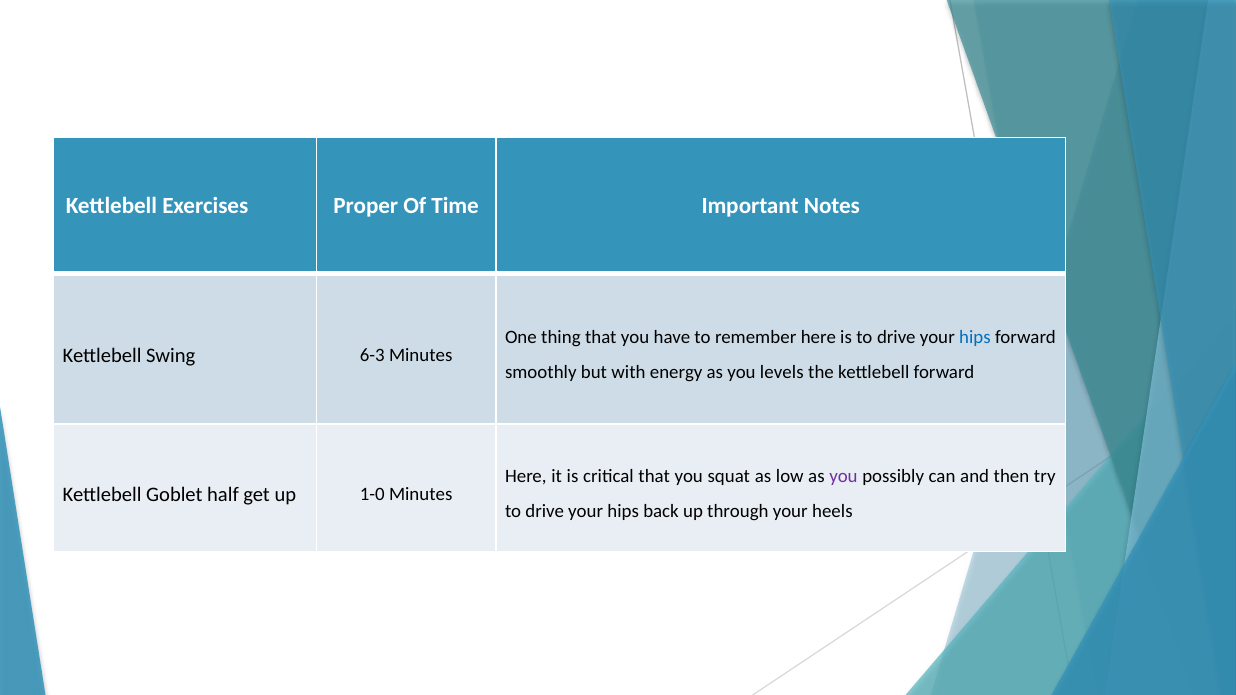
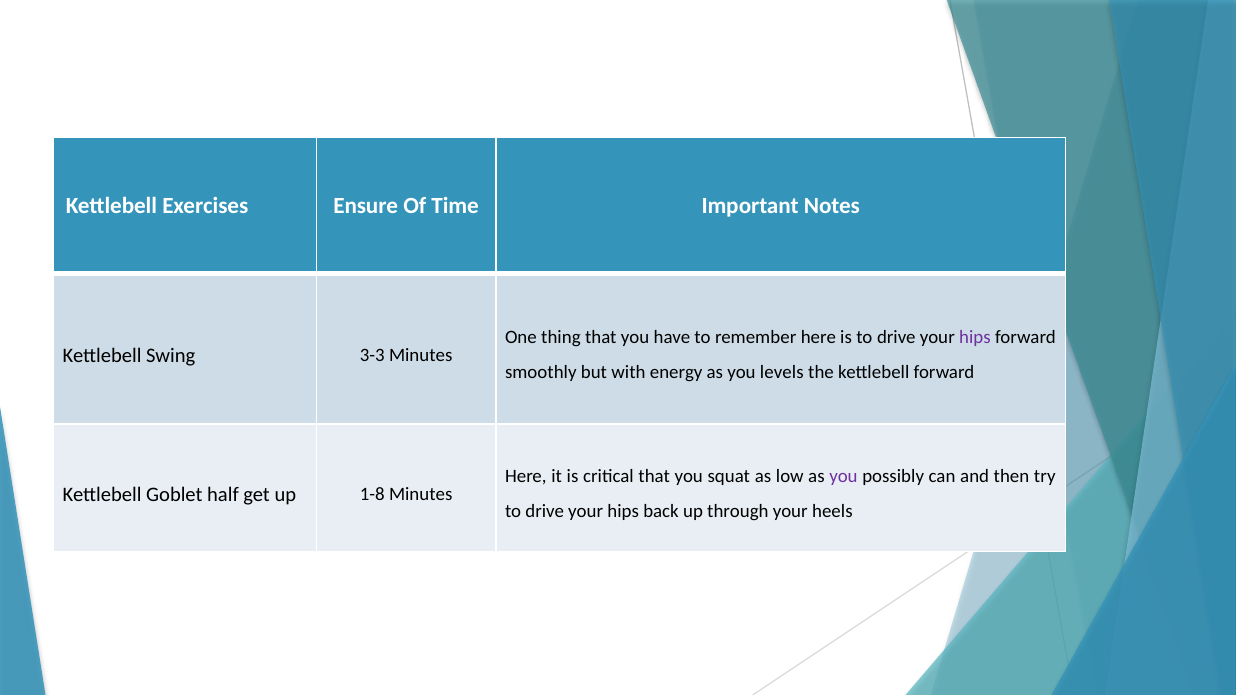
Proper: Proper -> Ensure
hips at (975, 338) colour: blue -> purple
6-3: 6-3 -> 3-3
1-0: 1-0 -> 1-8
